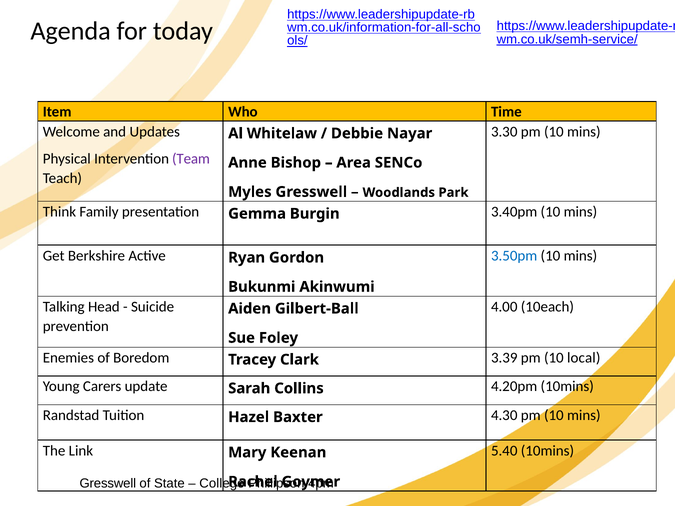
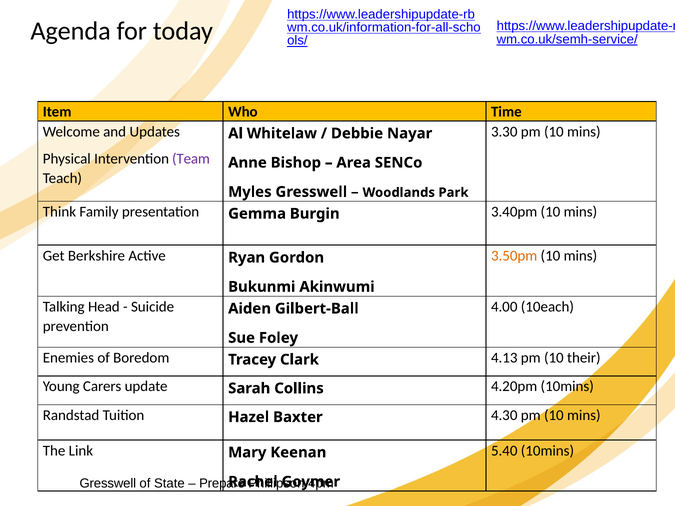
3.50pm colour: blue -> orange
3.39: 3.39 -> 4.13
local: local -> their
College: College -> Prepare
